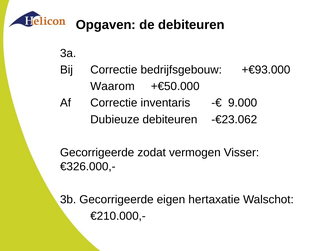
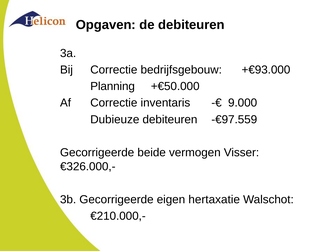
Waarom: Waarom -> Planning
-€23.062: -€23.062 -> -€97.559
zodat: zodat -> beide
